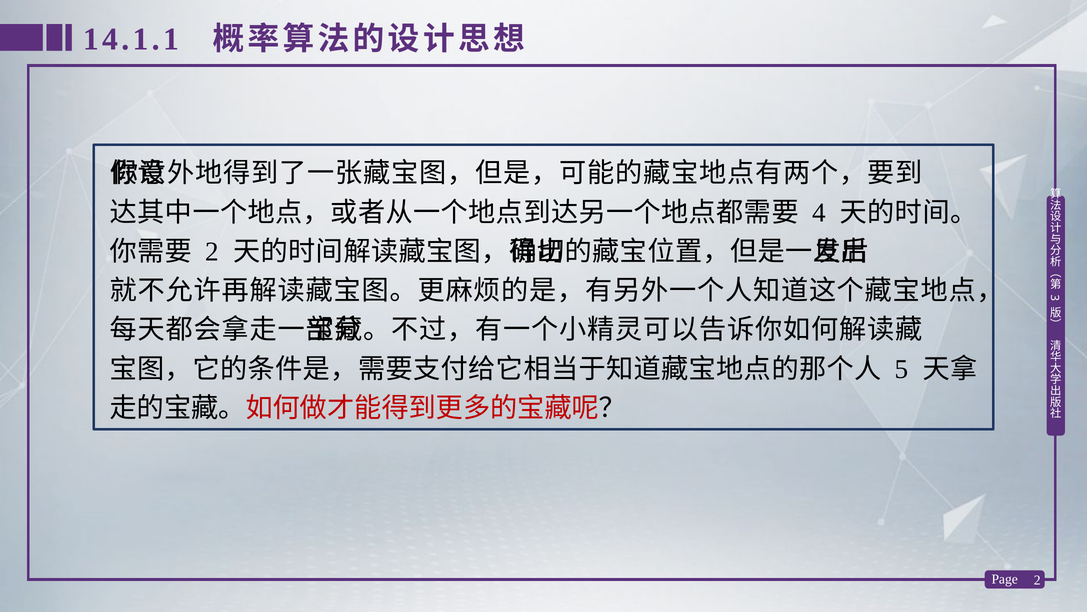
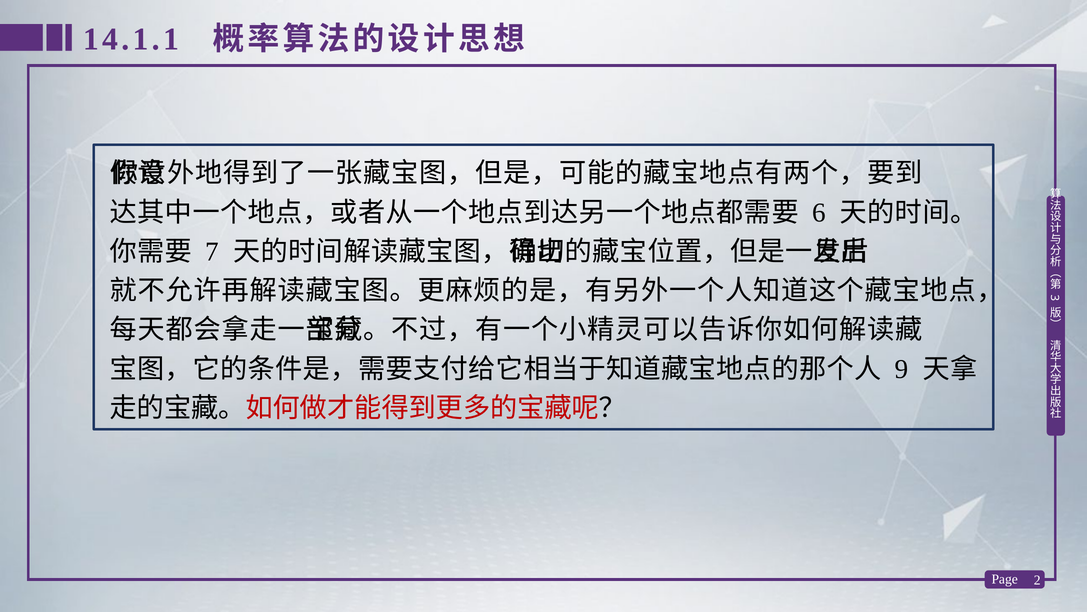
4: 4 -> 6
2 at (212, 251): 2 -> 7
5: 5 -> 9
